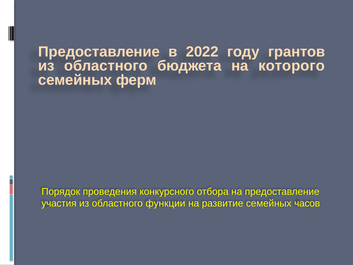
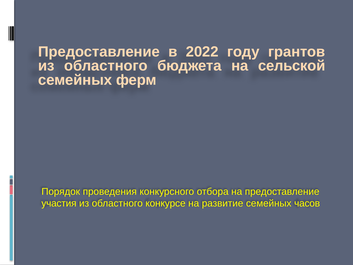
которого: которого -> сельской
функции: функции -> конкурсе
